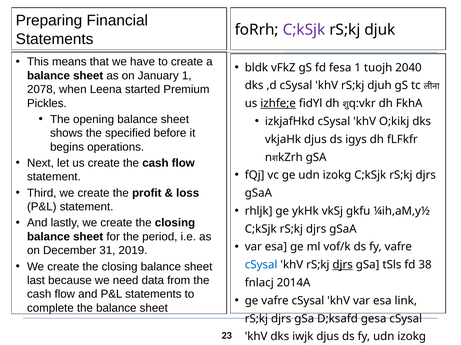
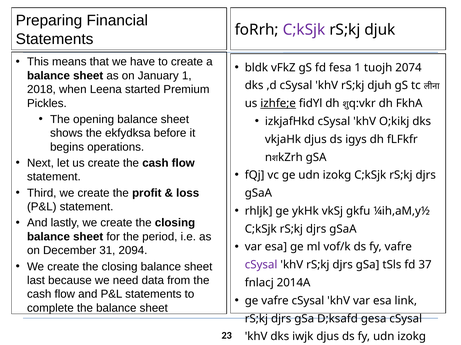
2040: 2040 -> 2074
2078: 2078 -> 2018
specified: specified -> ekfydksa
2019: 2019 -> 2094
cSysal at (261, 265) colour: blue -> purple
djrs at (343, 265) underline: present -> none
38: 38 -> 37
